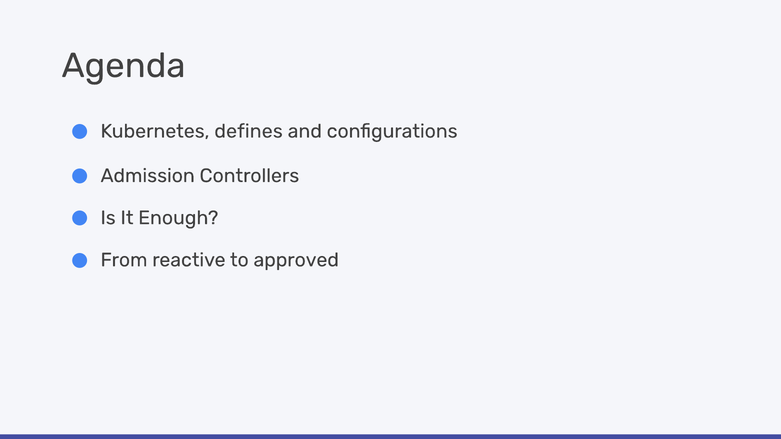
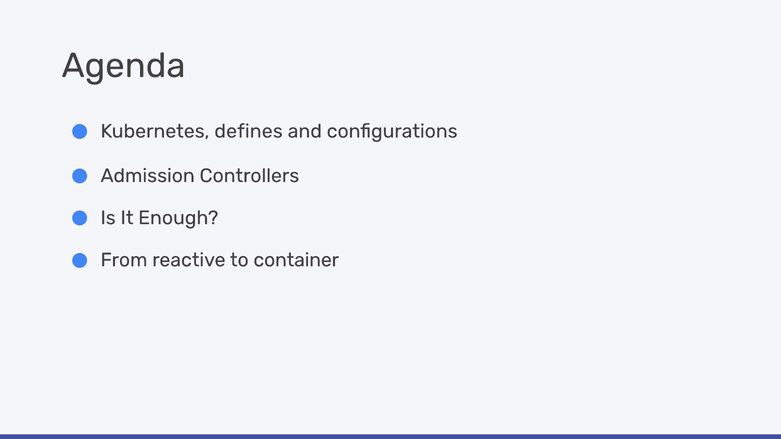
approved: approved -> container
